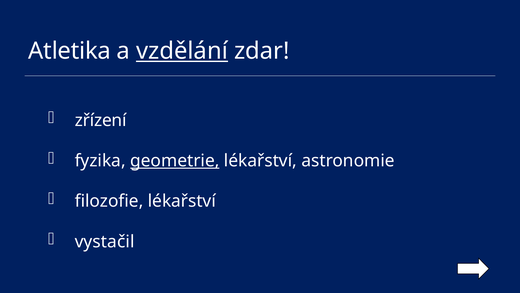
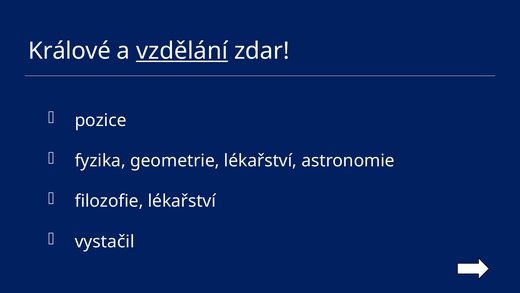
Atletika: Atletika -> Králové
zřízení: zřízení -> pozice
geometrie underline: present -> none
